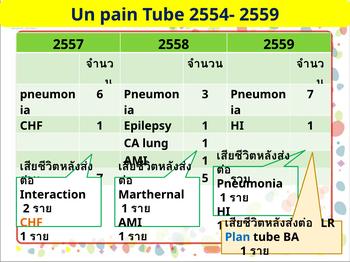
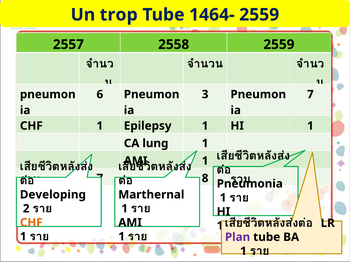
pain: pain -> trop
2554-: 2554- -> 1464-
5 at (205, 179): 5 -> 8
Interaction: Interaction -> Developing
Plan colour: blue -> purple
